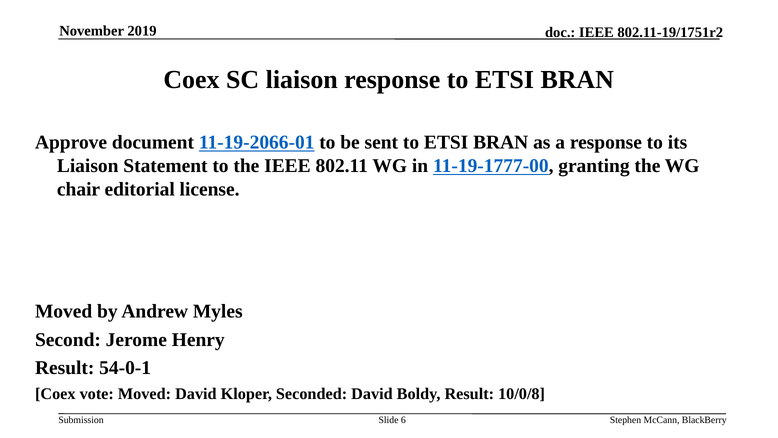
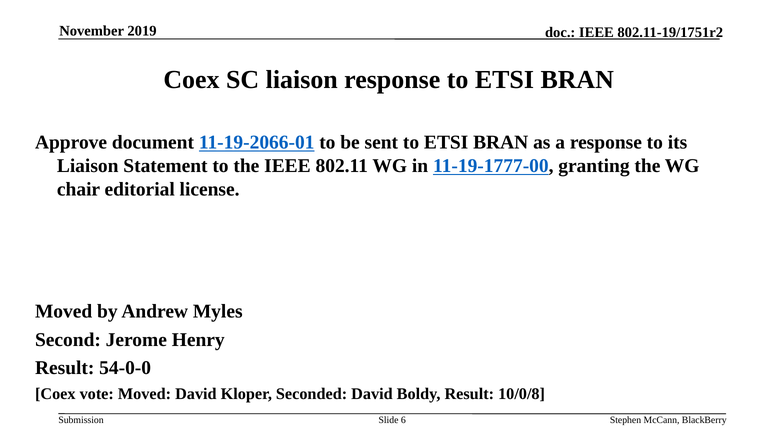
54-0-1: 54-0-1 -> 54-0-0
